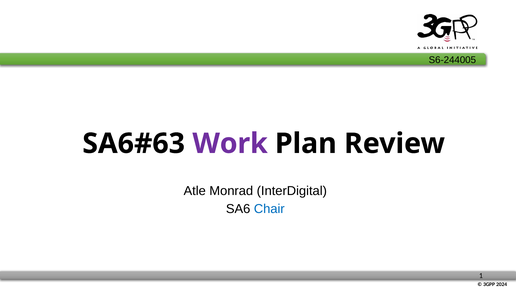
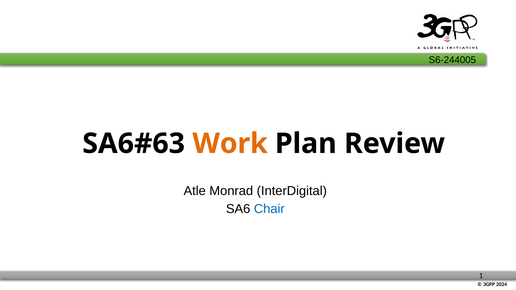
Work colour: purple -> orange
